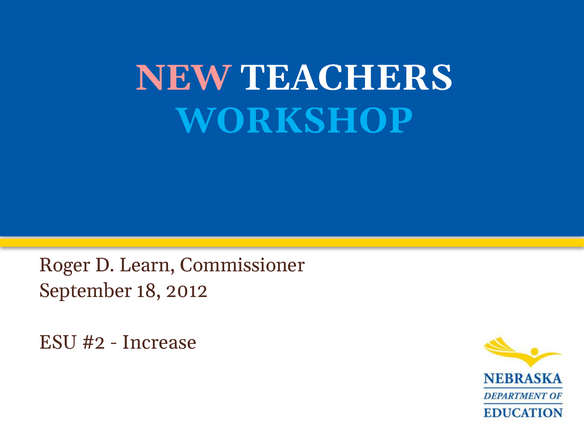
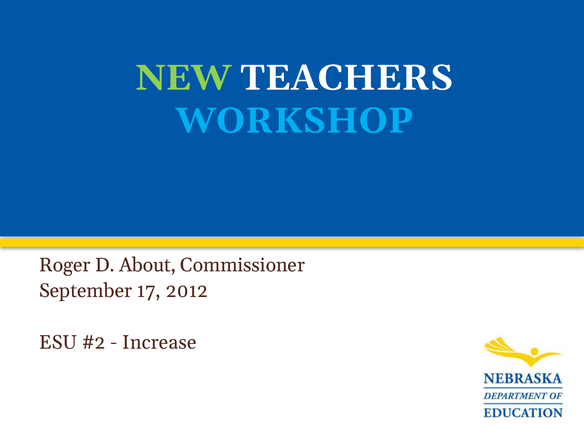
NEW colour: pink -> light green
Learn: Learn -> About
18: 18 -> 17
